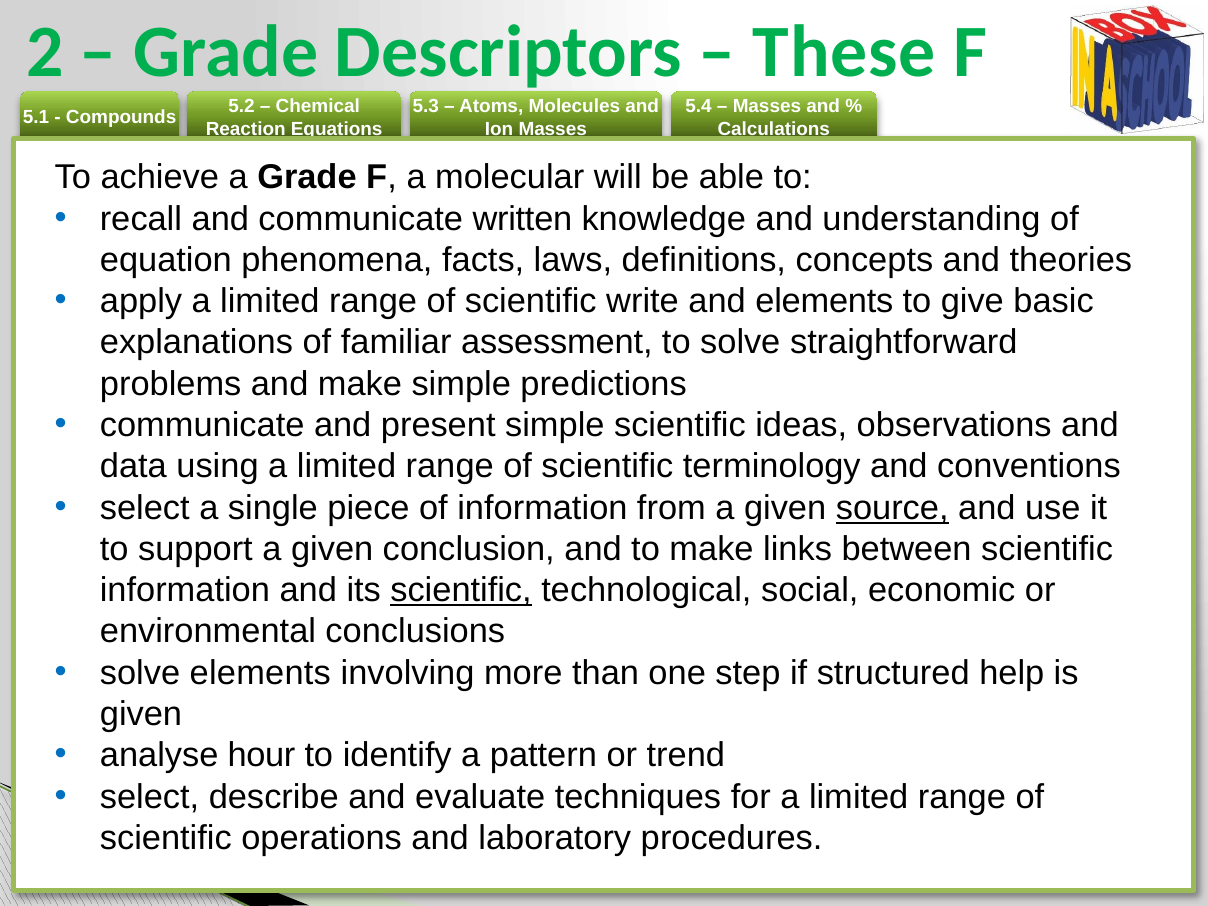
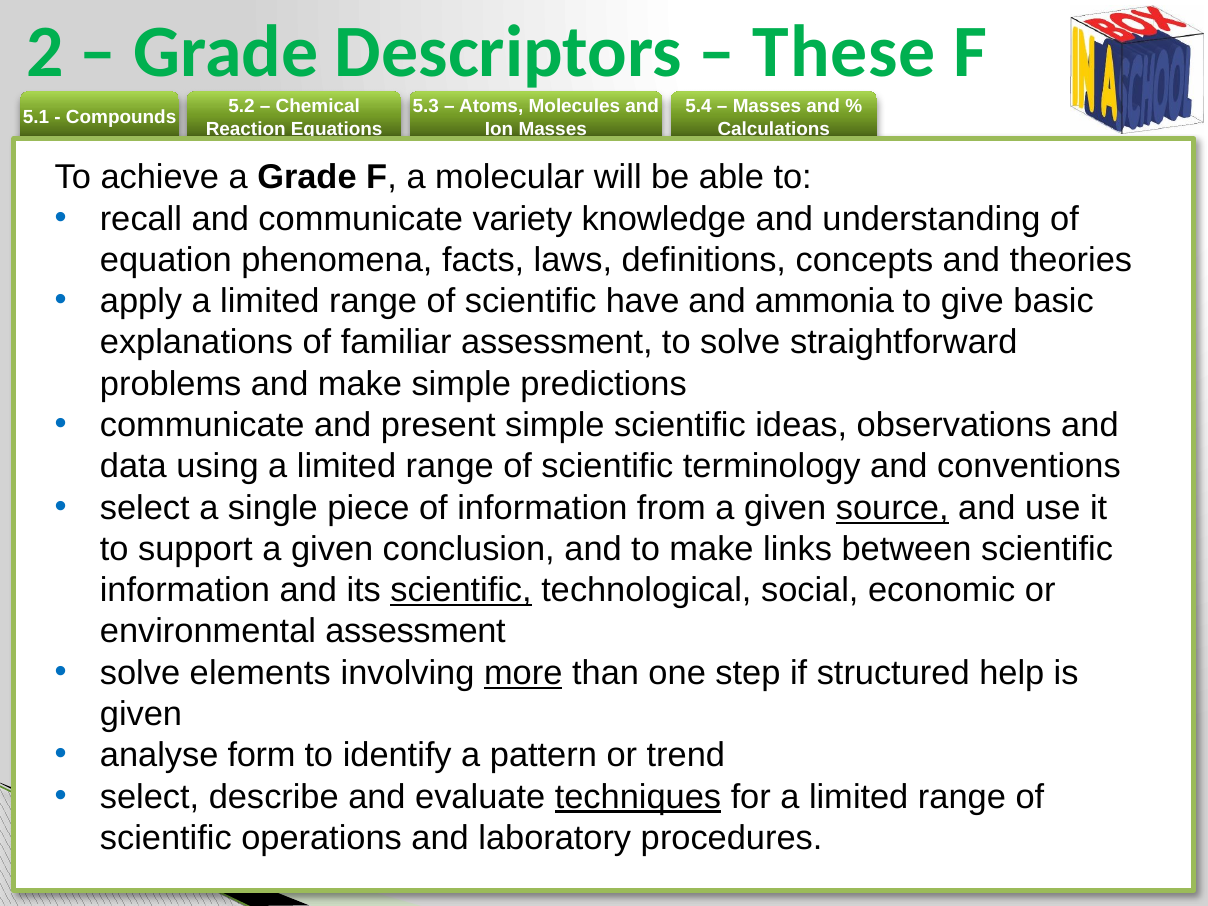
written: written -> variety
write: write -> have
and elements: elements -> ammonia
environmental conclusions: conclusions -> assessment
more underline: none -> present
hour: hour -> form
techniques underline: none -> present
